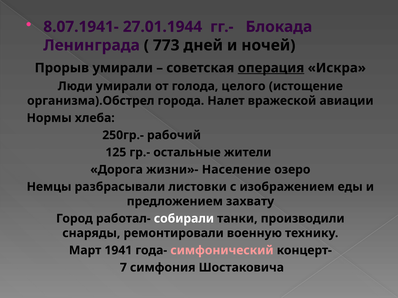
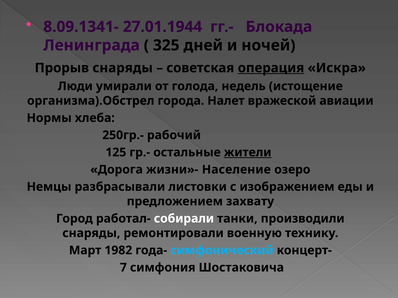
8.07.1941-: 8.07.1941- -> 8.09.1341-
773: 773 -> 325
Прорыв умирали: умирали -> снаряды
целого: целого -> недель
жители underline: none -> present
1941: 1941 -> 1982
симфонический colour: pink -> light blue
